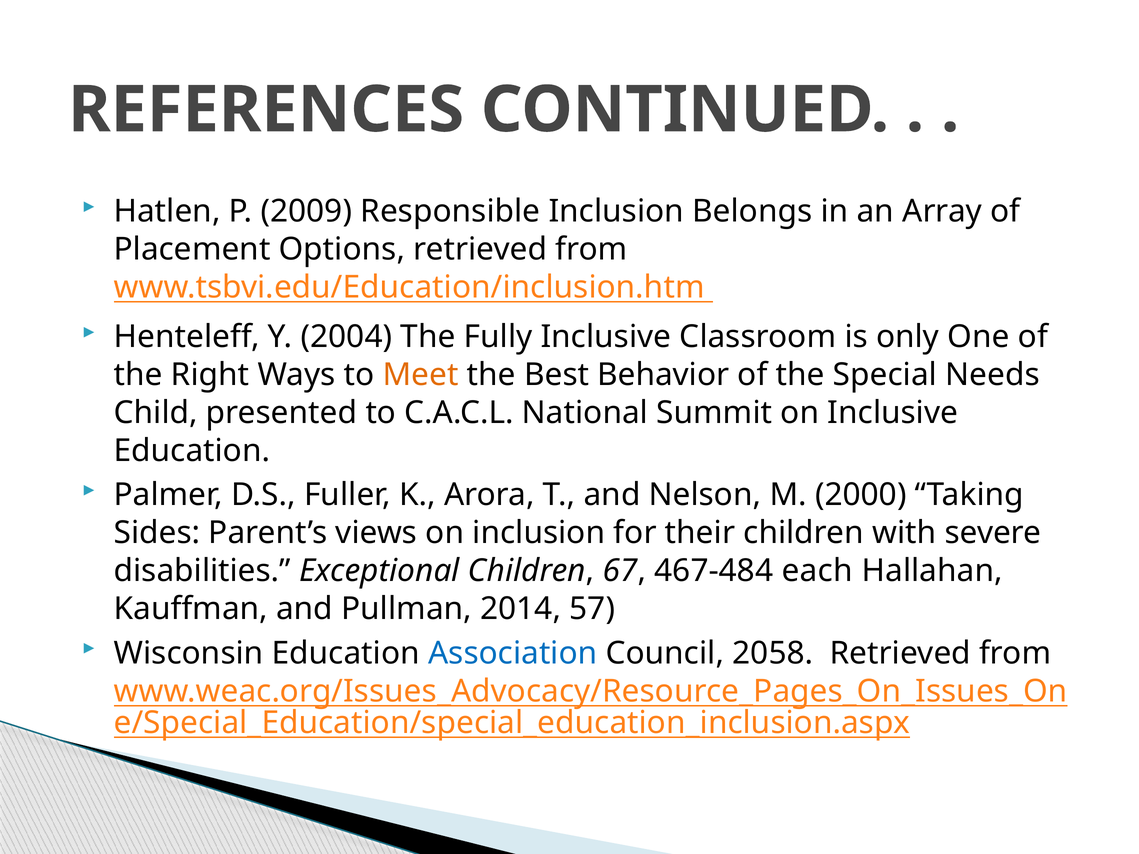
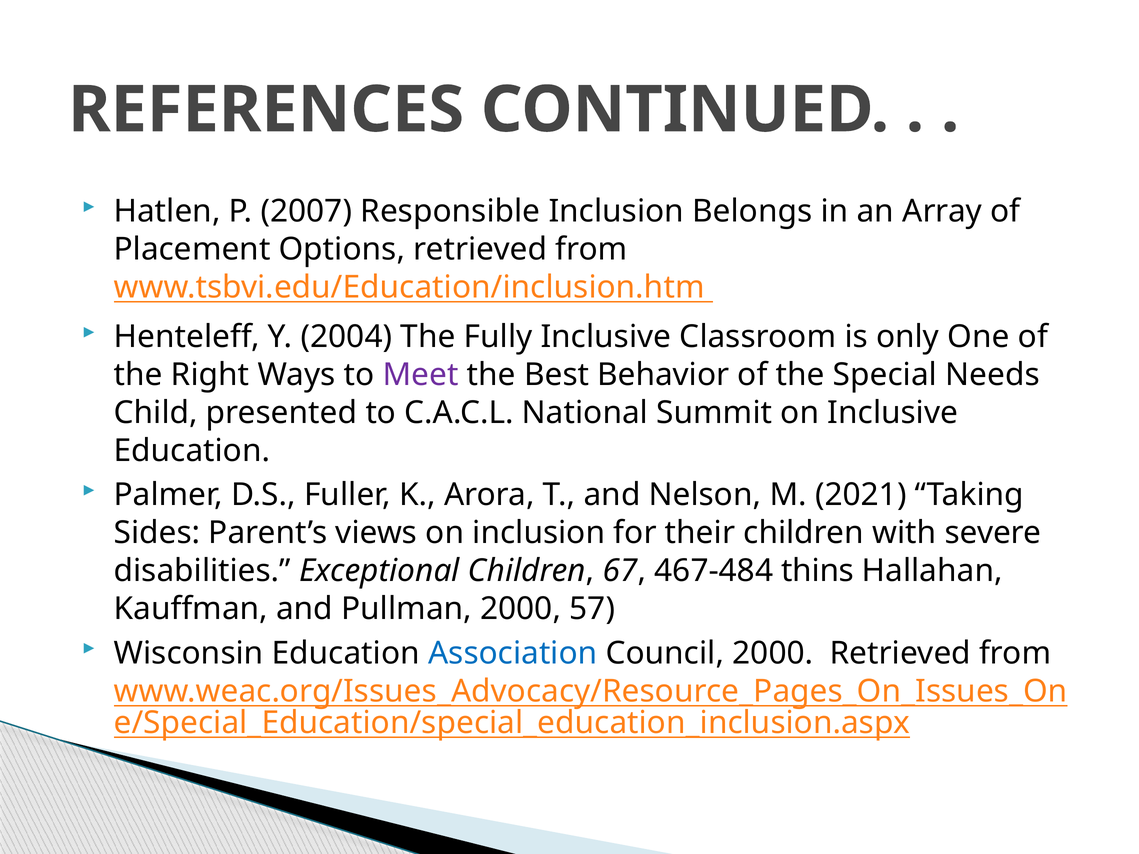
2009: 2009 -> 2007
Meet colour: orange -> purple
2000: 2000 -> 2021
each: each -> thins
Pullman 2014: 2014 -> 2000
Council 2058: 2058 -> 2000
